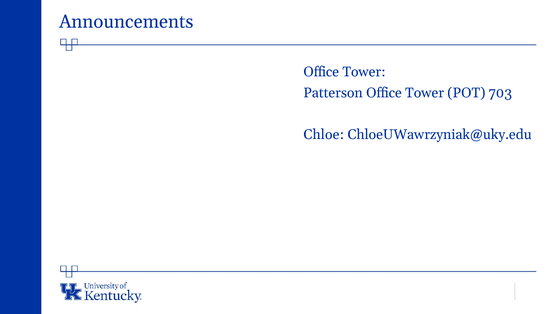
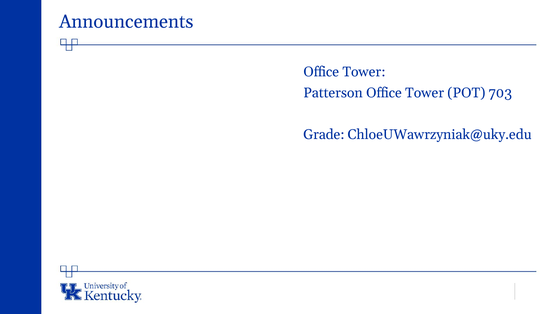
Chloe: Chloe -> Grade
